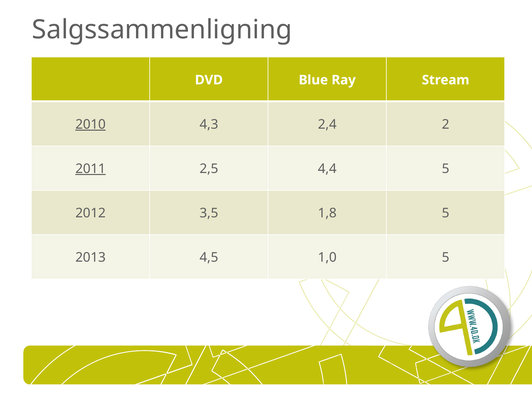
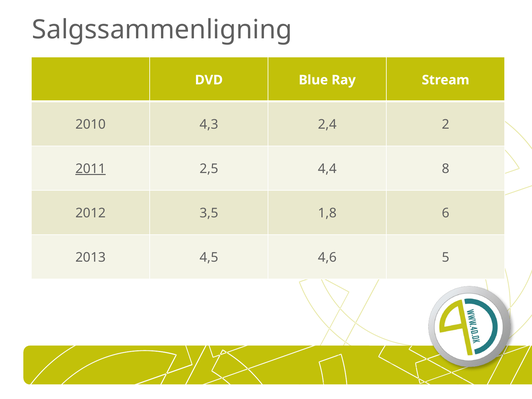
2010 underline: present -> none
4,4 5: 5 -> 8
1,8 5: 5 -> 6
1,0: 1,0 -> 4,6
